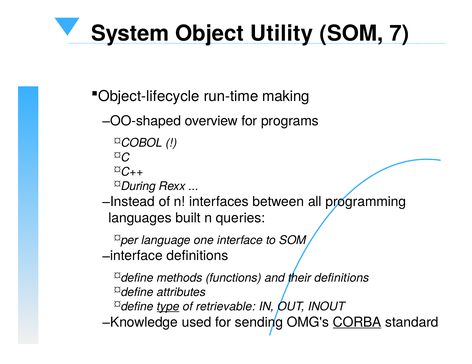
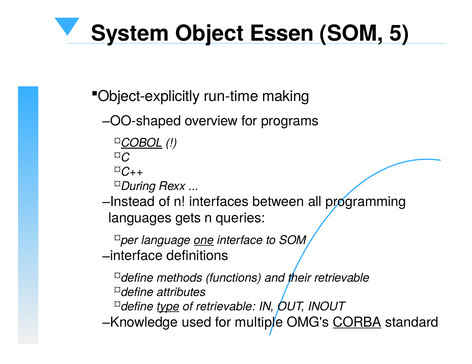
Utility: Utility -> Essen
7: 7 -> 5
Object-lifecycle: Object-lifecycle -> Object-explicitly
COBOL underline: none -> present
built: built -> gets
one underline: none -> present
their definitions: definitions -> retrievable
sending: sending -> multiple
